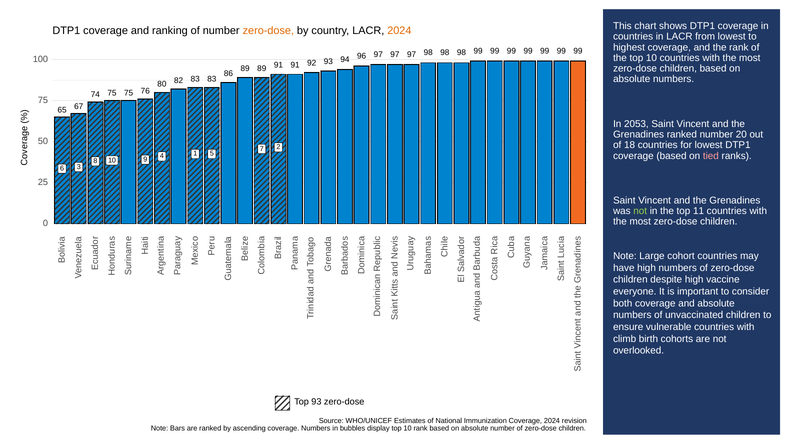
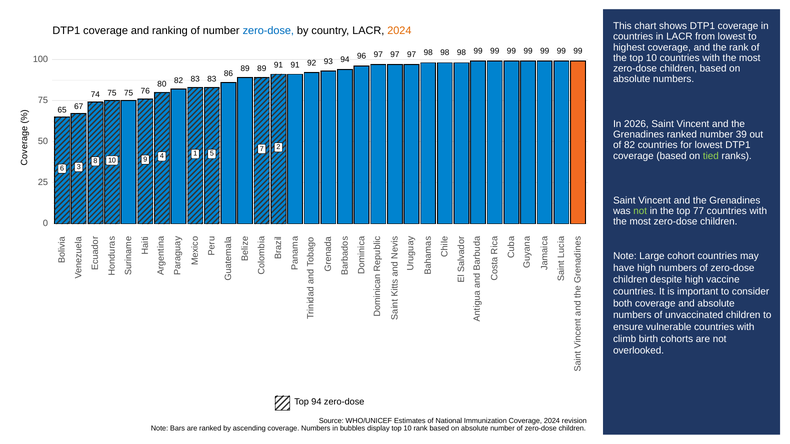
zero-dose at (268, 31) colour: orange -> blue
2053: 2053 -> 2026
20: 20 -> 39
of 18: 18 -> 82
tied colour: pink -> light green
11: 11 -> 77
everyone at (635, 292): everyone -> countries
Top 93: 93 -> 94
